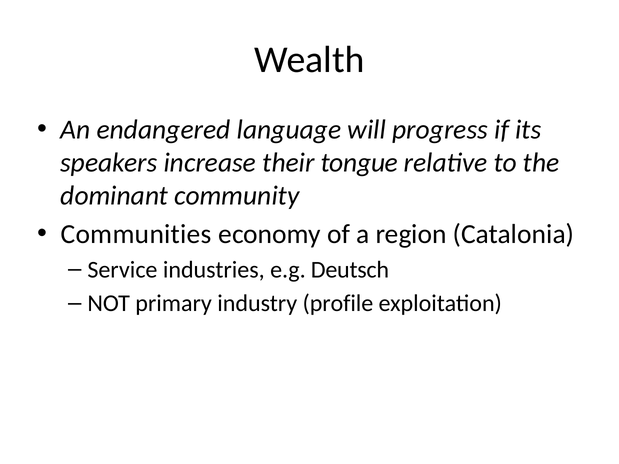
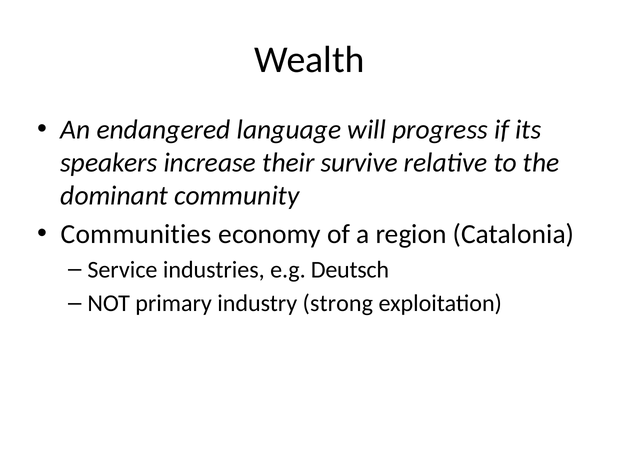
tongue: tongue -> survive
profile: profile -> strong
